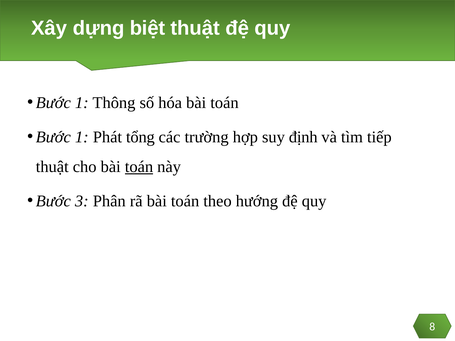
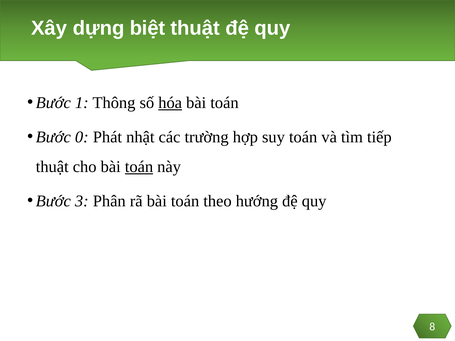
hóa underline: none -> present
1 at (82, 137): 1 -> 0
tổng: tổng -> nhật
suy định: định -> toán
